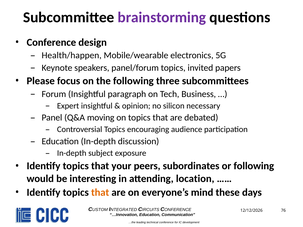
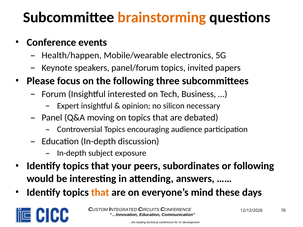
brainstorming colour: purple -> orange
design: design -> events
paragraph: paragraph -> interested
location: location -> answers
